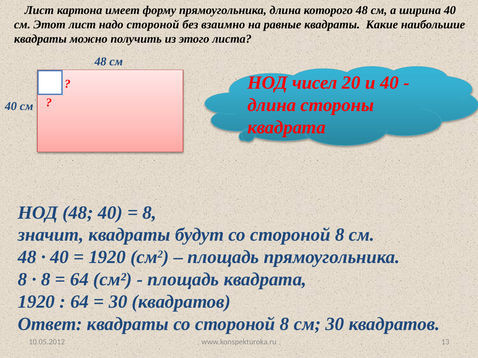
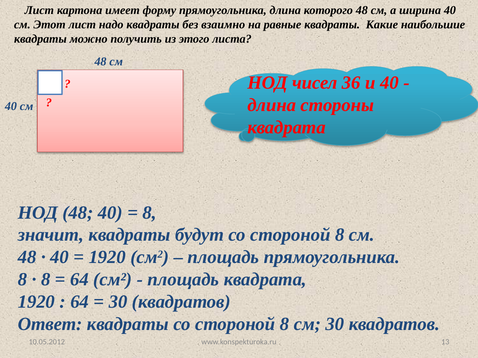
надо стороной: стороной -> квадраты
20: 20 -> 36
